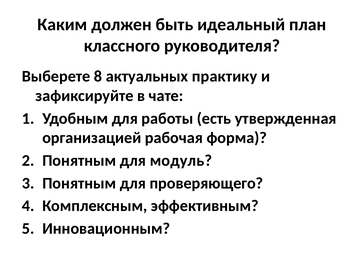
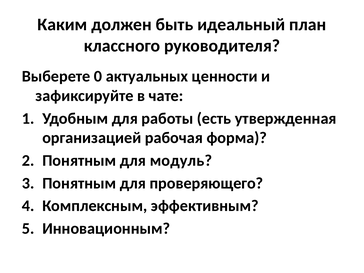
8: 8 -> 0
практику: практику -> ценности
